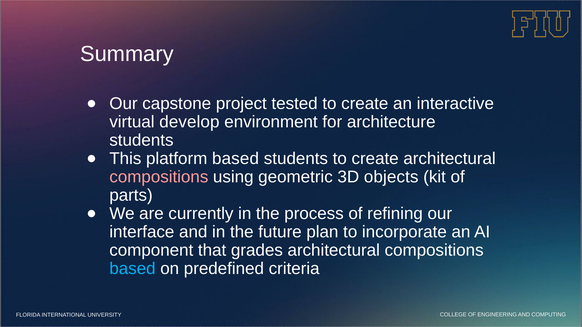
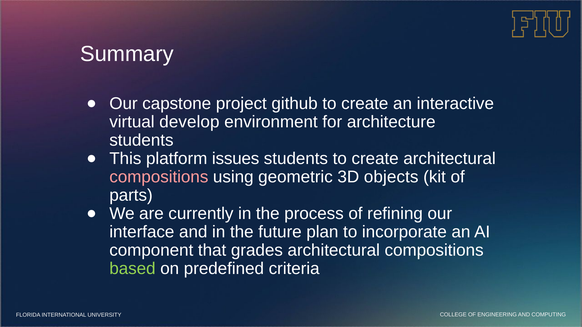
tested: tested -> github
platform based: based -> issues
based at (132, 269) colour: light blue -> light green
